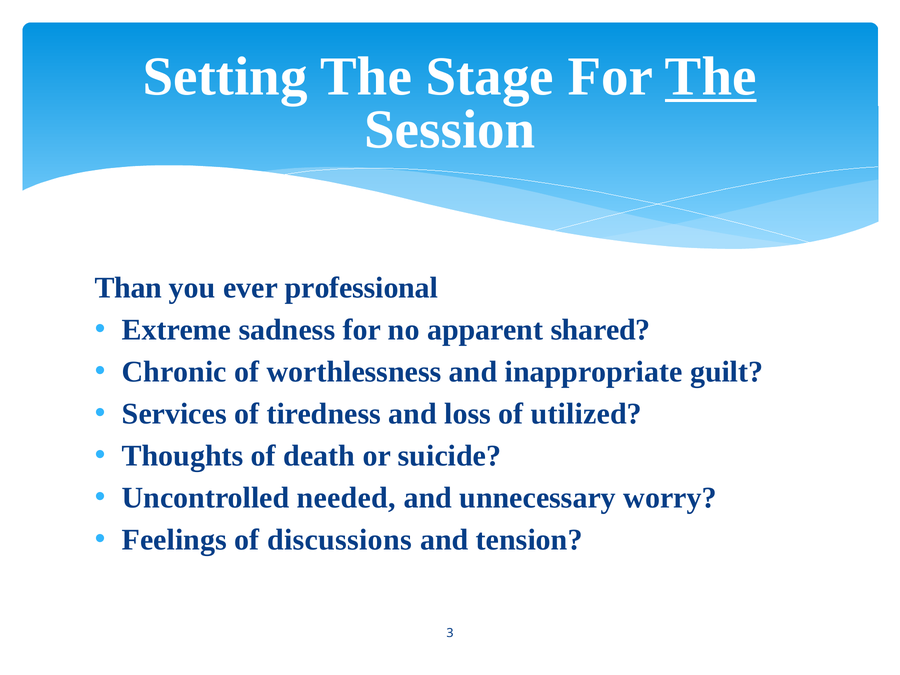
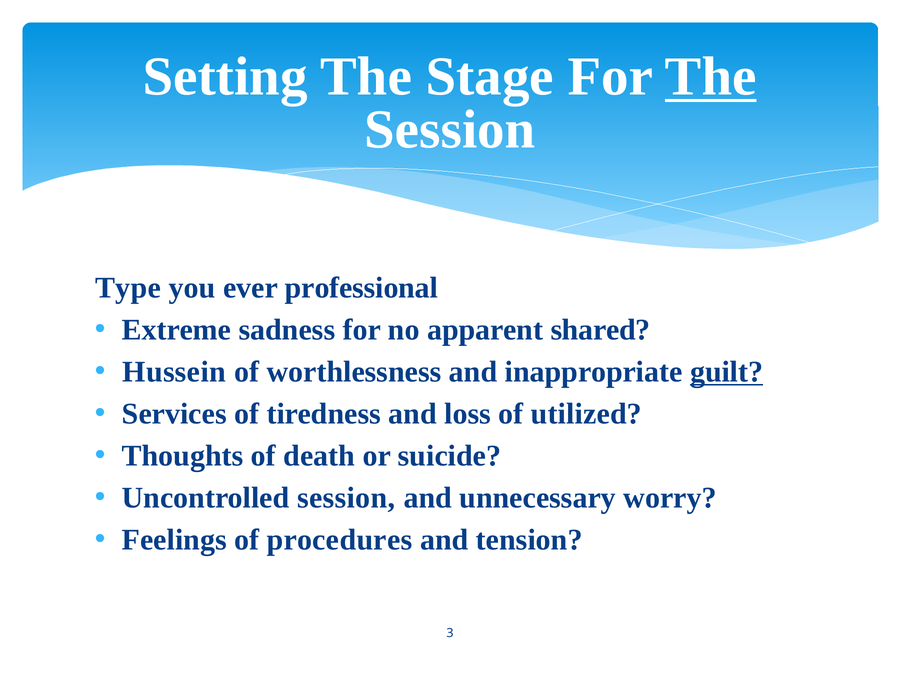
Than: Than -> Type
Chronic: Chronic -> Hussein
guilt underline: none -> present
Uncontrolled needed: needed -> session
discussions: discussions -> procedures
